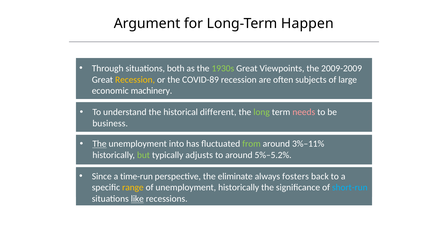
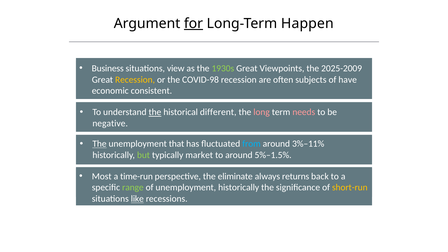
for underline: none -> present
Through: Through -> Business
both: both -> view
2009-2009: 2009-2009 -> 2025-2009
COVID-89: COVID-89 -> COVID-98
large: large -> have
machinery: machinery -> consistent
the at (155, 112) underline: none -> present
long colour: light green -> pink
business: business -> negative
into: into -> that
from colour: light green -> light blue
adjusts: adjusts -> market
5%–5.2%: 5%–5.2% -> 5%–1.5%
Since: Since -> Most
fosters: fosters -> returns
range colour: yellow -> light green
short-run colour: light blue -> yellow
